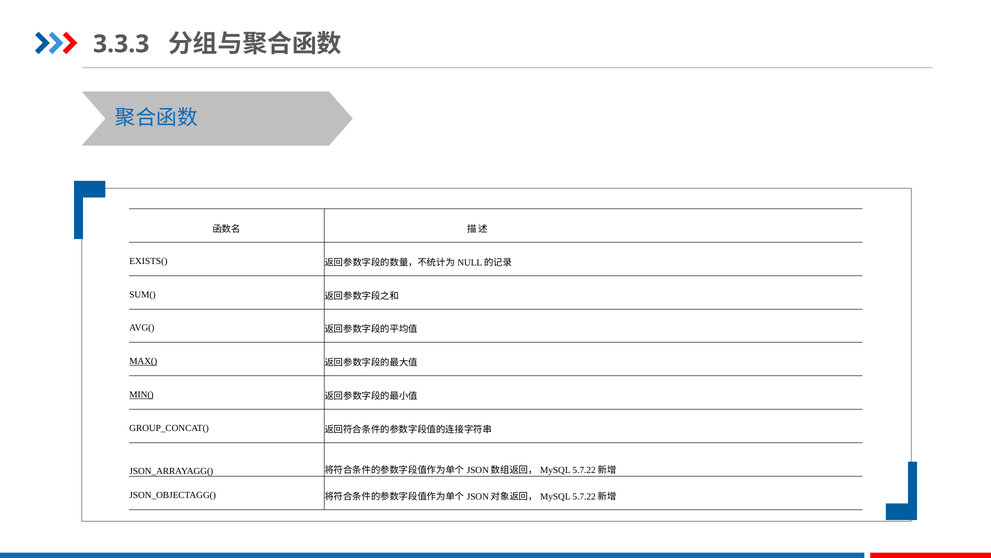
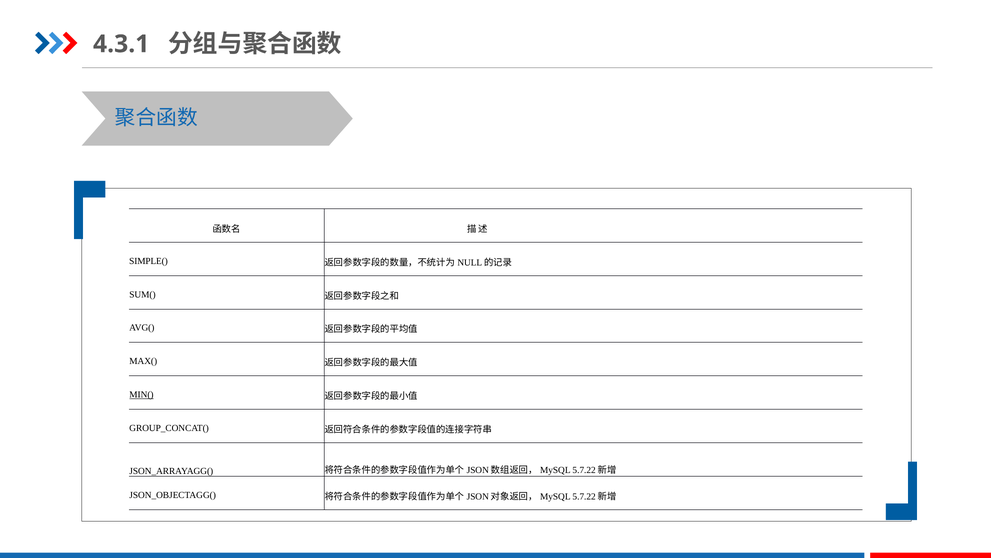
3.3.3: 3.3.3 -> 4.3.1
EXISTS(: EXISTS( -> SIMPLE(
MAX( underline: present -> none
